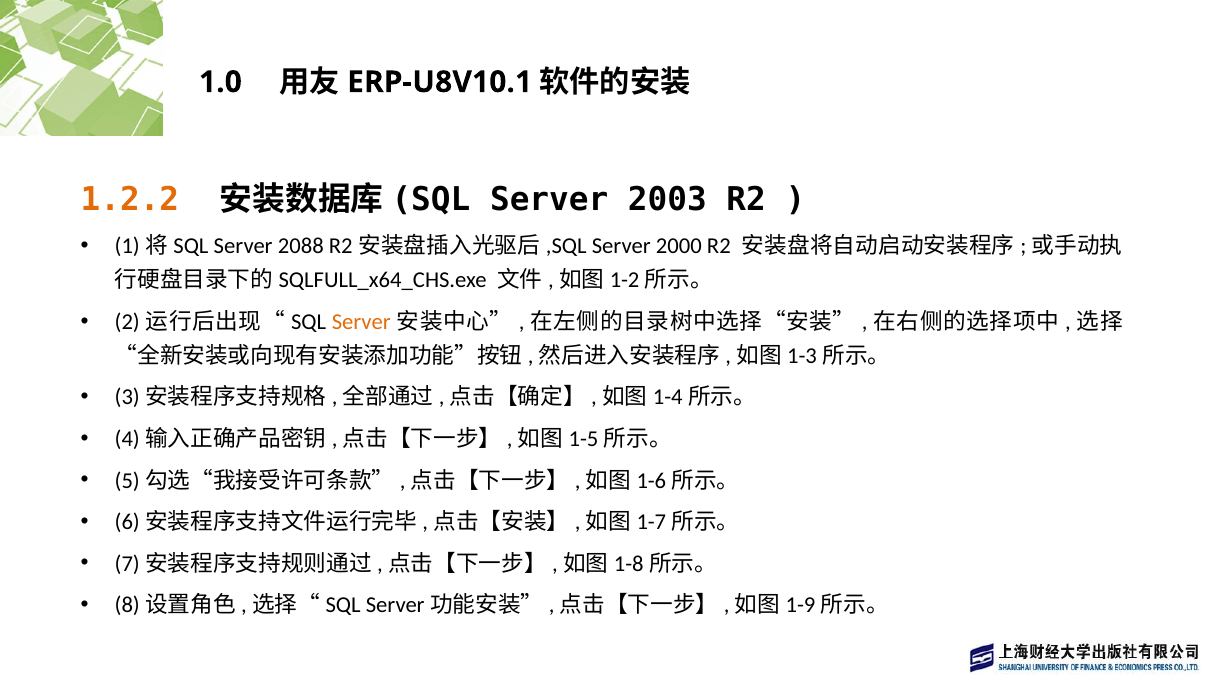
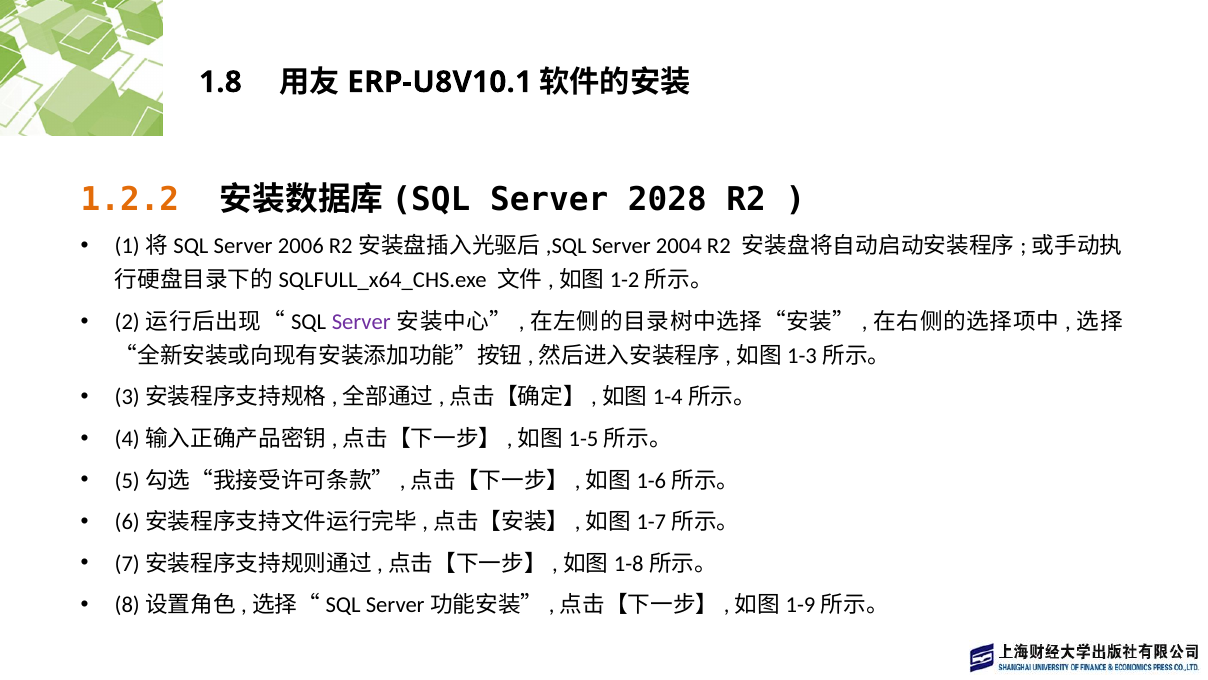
1.0: 1.0 -> 1.8
2003: 2003 -> 2028
2088: 2088 -> 2006
2000: 2000 -> 2004
Server at (361, 322) colour: orange -> purple
